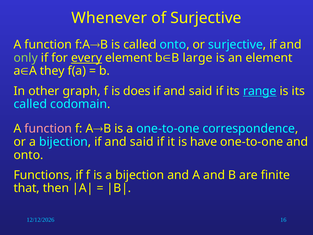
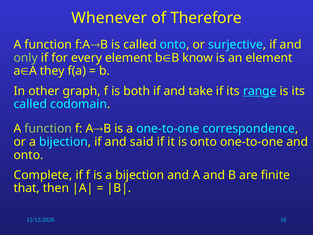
of Surjective: Surjective -> Therefore
every underline: present -> none
large: large -> know
does: does -> both
said at (201, 91): said -> take
function at (48, 129) colour: pink -> light green
is have: have -> onto
Functions: Functions -> Complete
